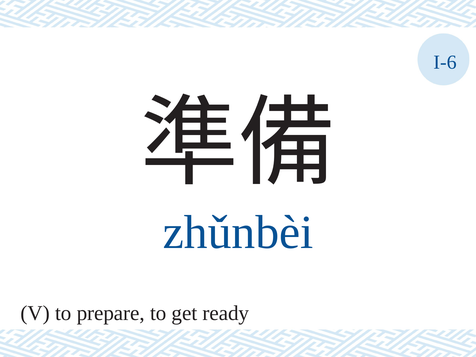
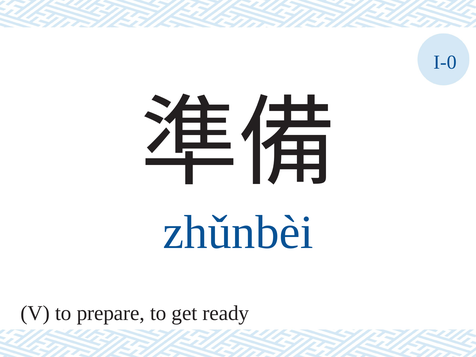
I-6: I-6 -> I-0
